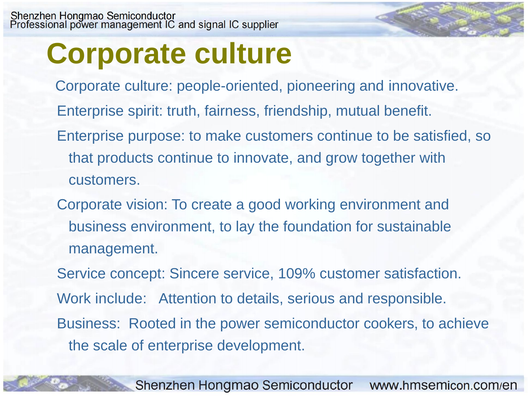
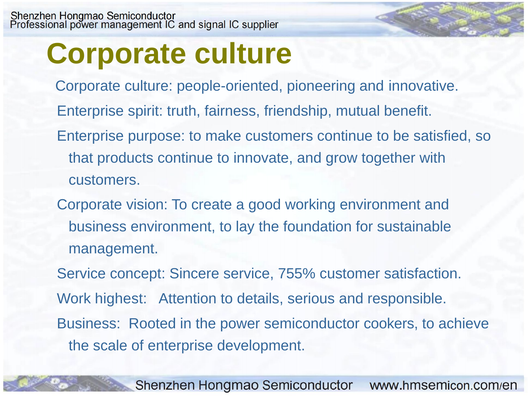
109%: 109% -> 755%
include: include -> highest
